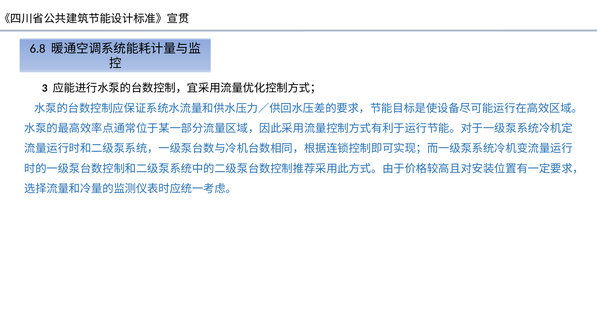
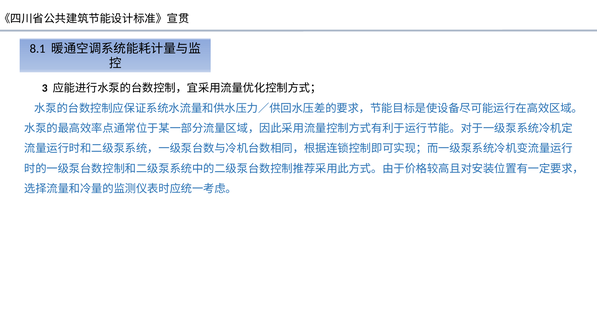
6.8: 6.8 -> 8.1
